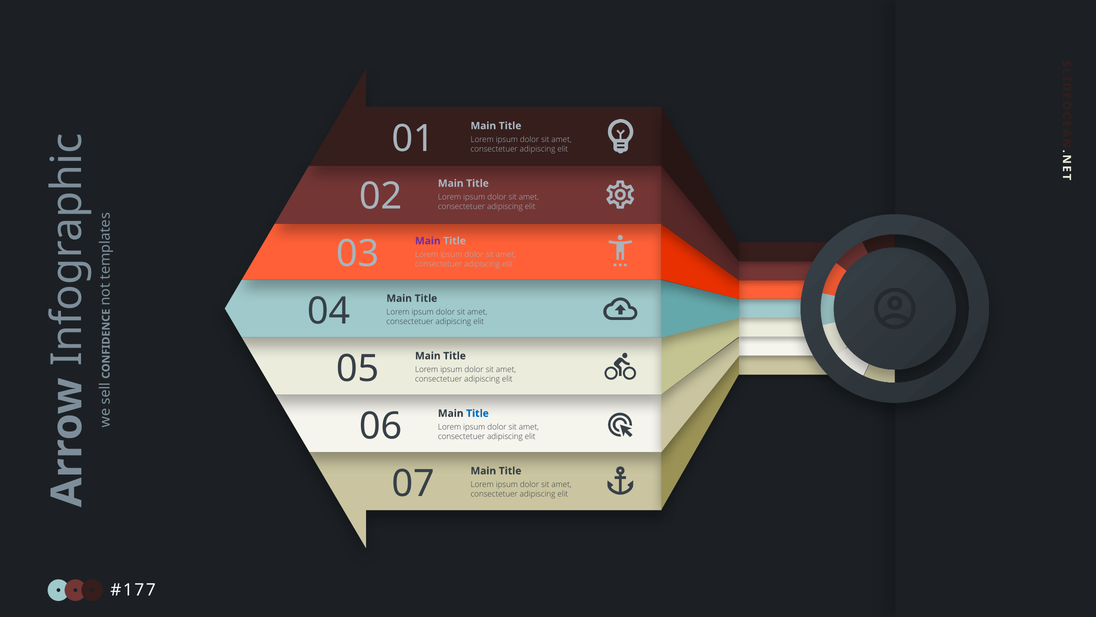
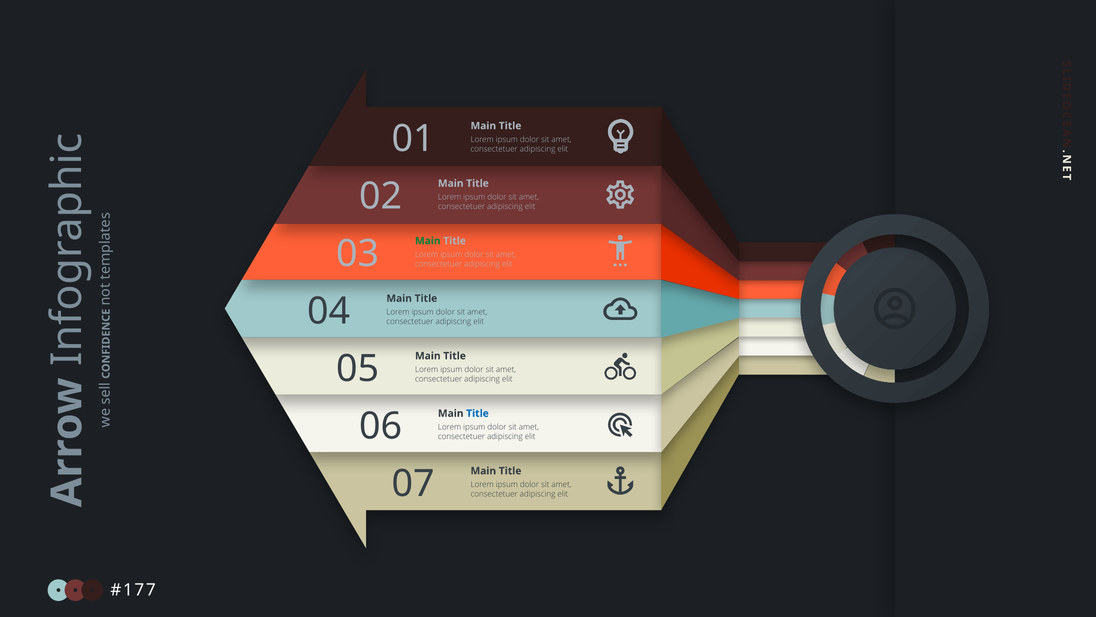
Main at (428, 241) colour: purple -> green
